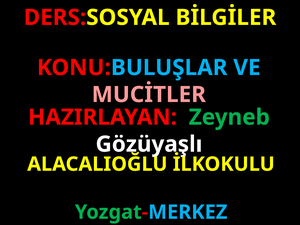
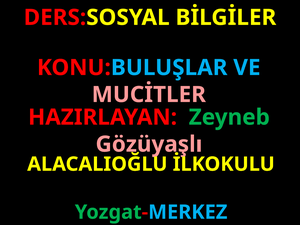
Gözüyaşlı colour: white -> pink
